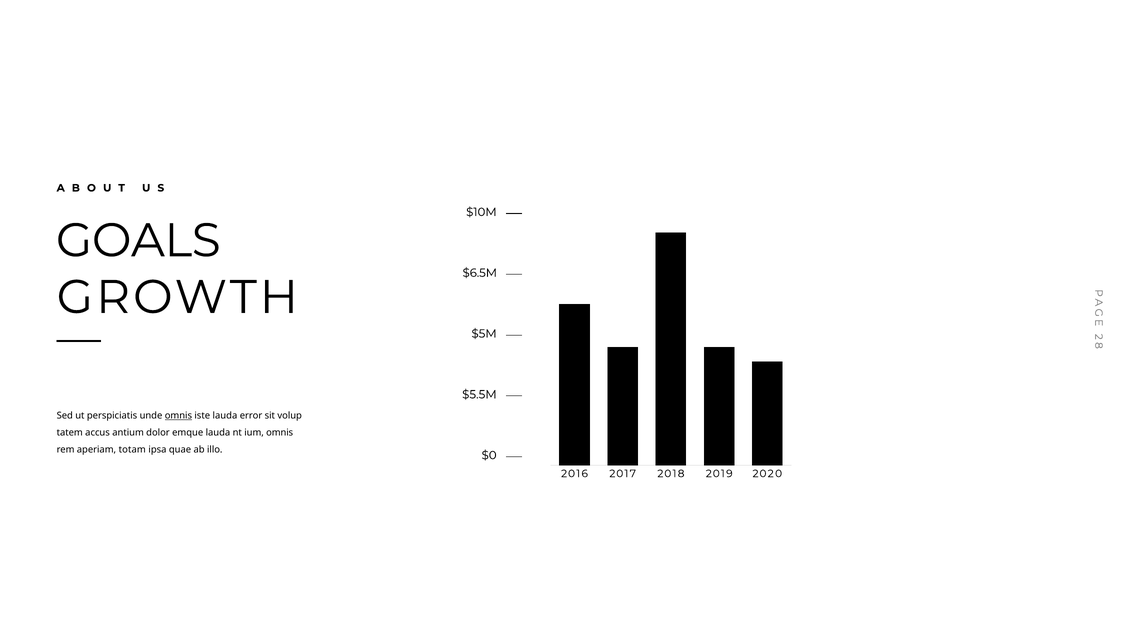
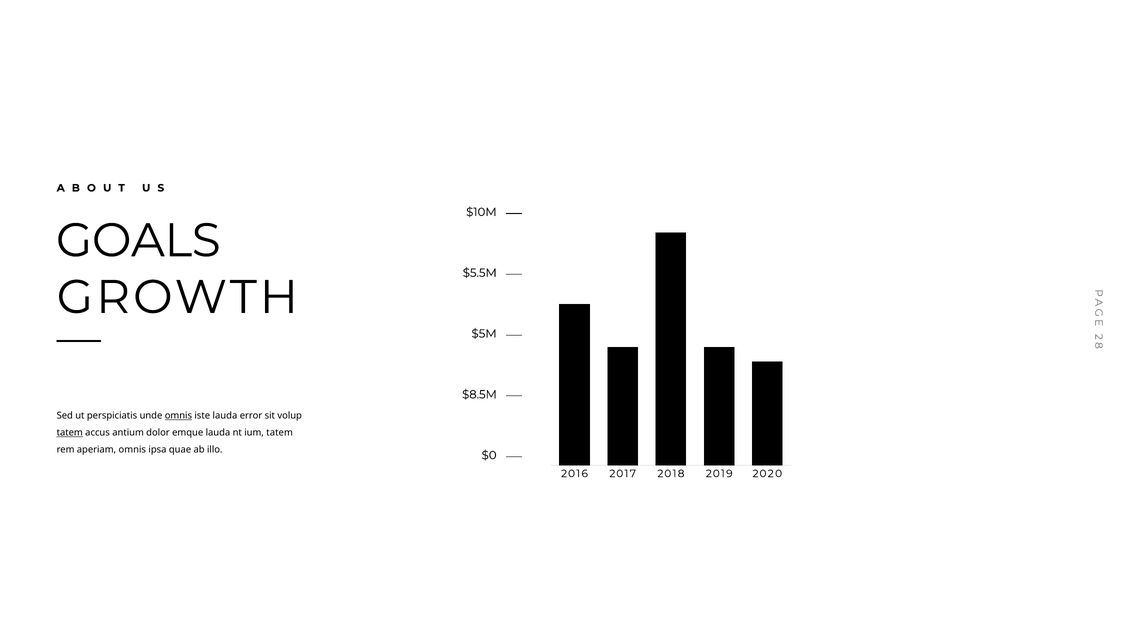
$6.5M: $6.5M -> $5.5M
$5.5M: $5.5M -> $8.5M
tatem at (70, 432) underline: none -> present
ium omnis: omnis -> tatem
aperiam totam: totam -> omnis
